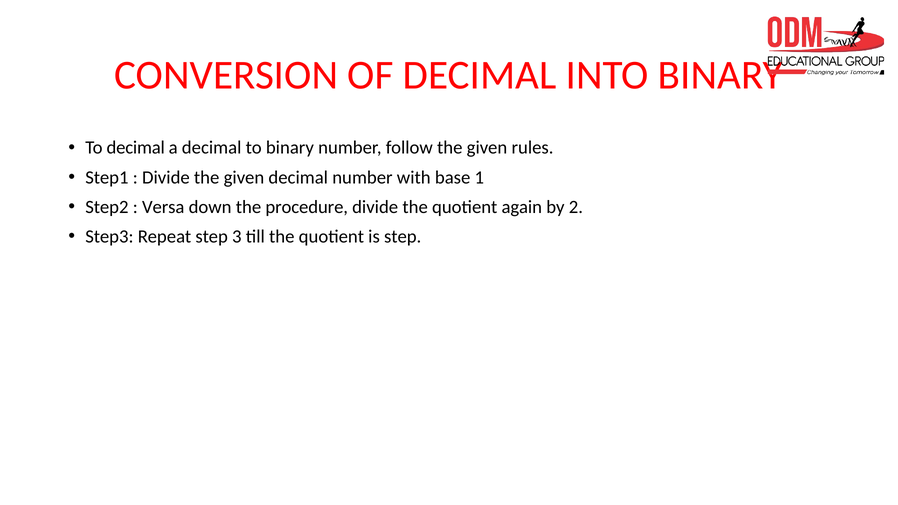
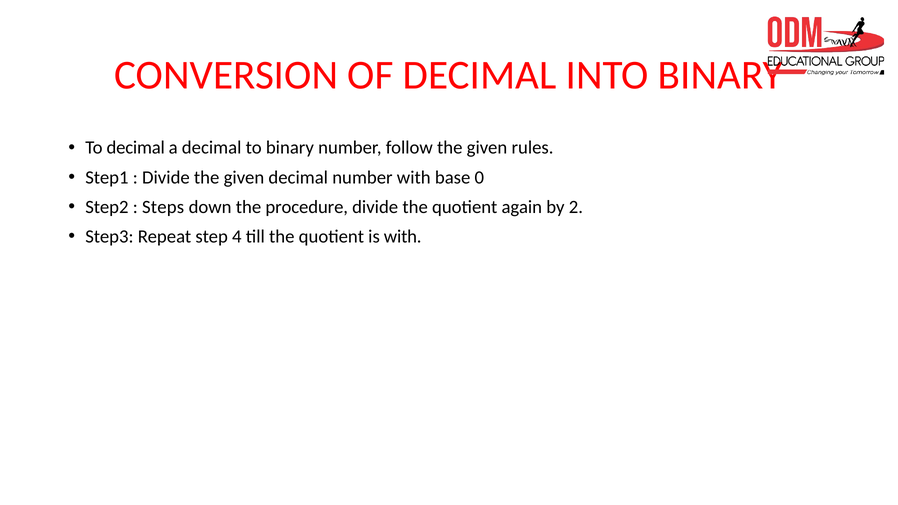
1: 1 -> 0
Versa: Versa -> Steps
3: 3 -> 4
is step: step -> with
